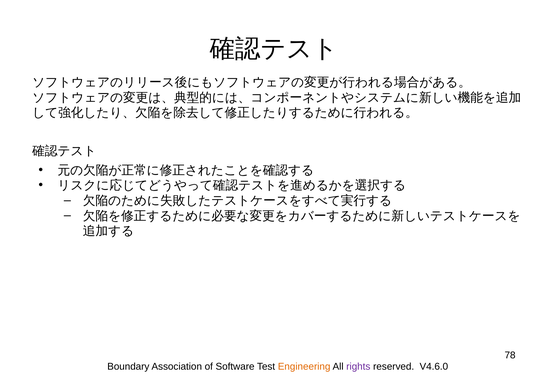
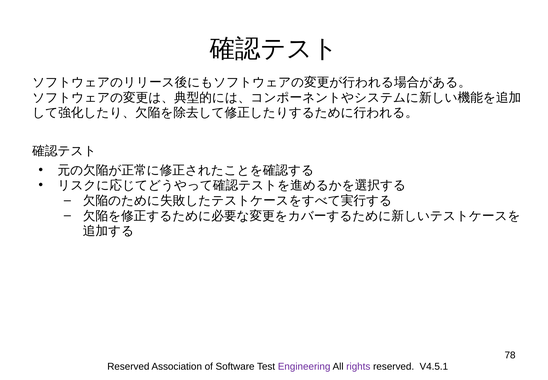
Boundary at (128, 366): Boundary -> Reserved
Engineering colour: orange -> purple
V4.6.0: V4.6.0 -> V4.5.1
